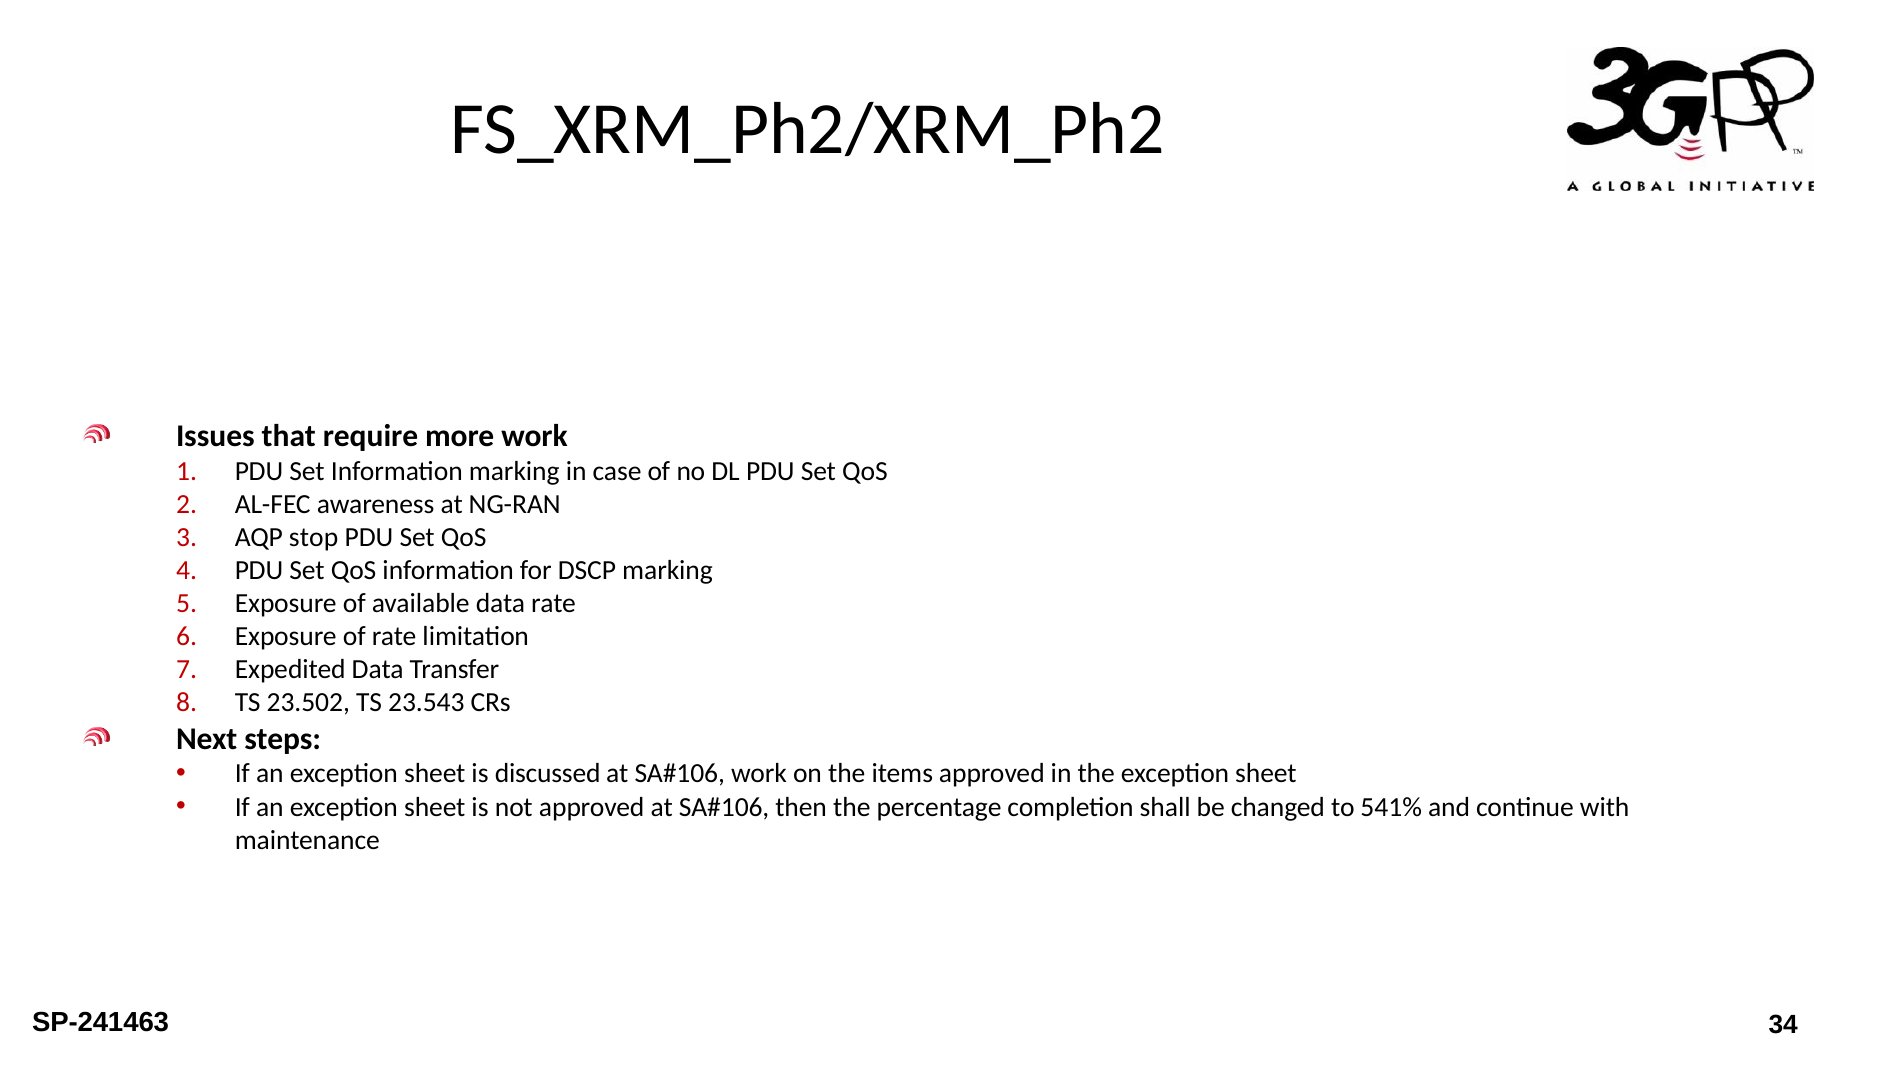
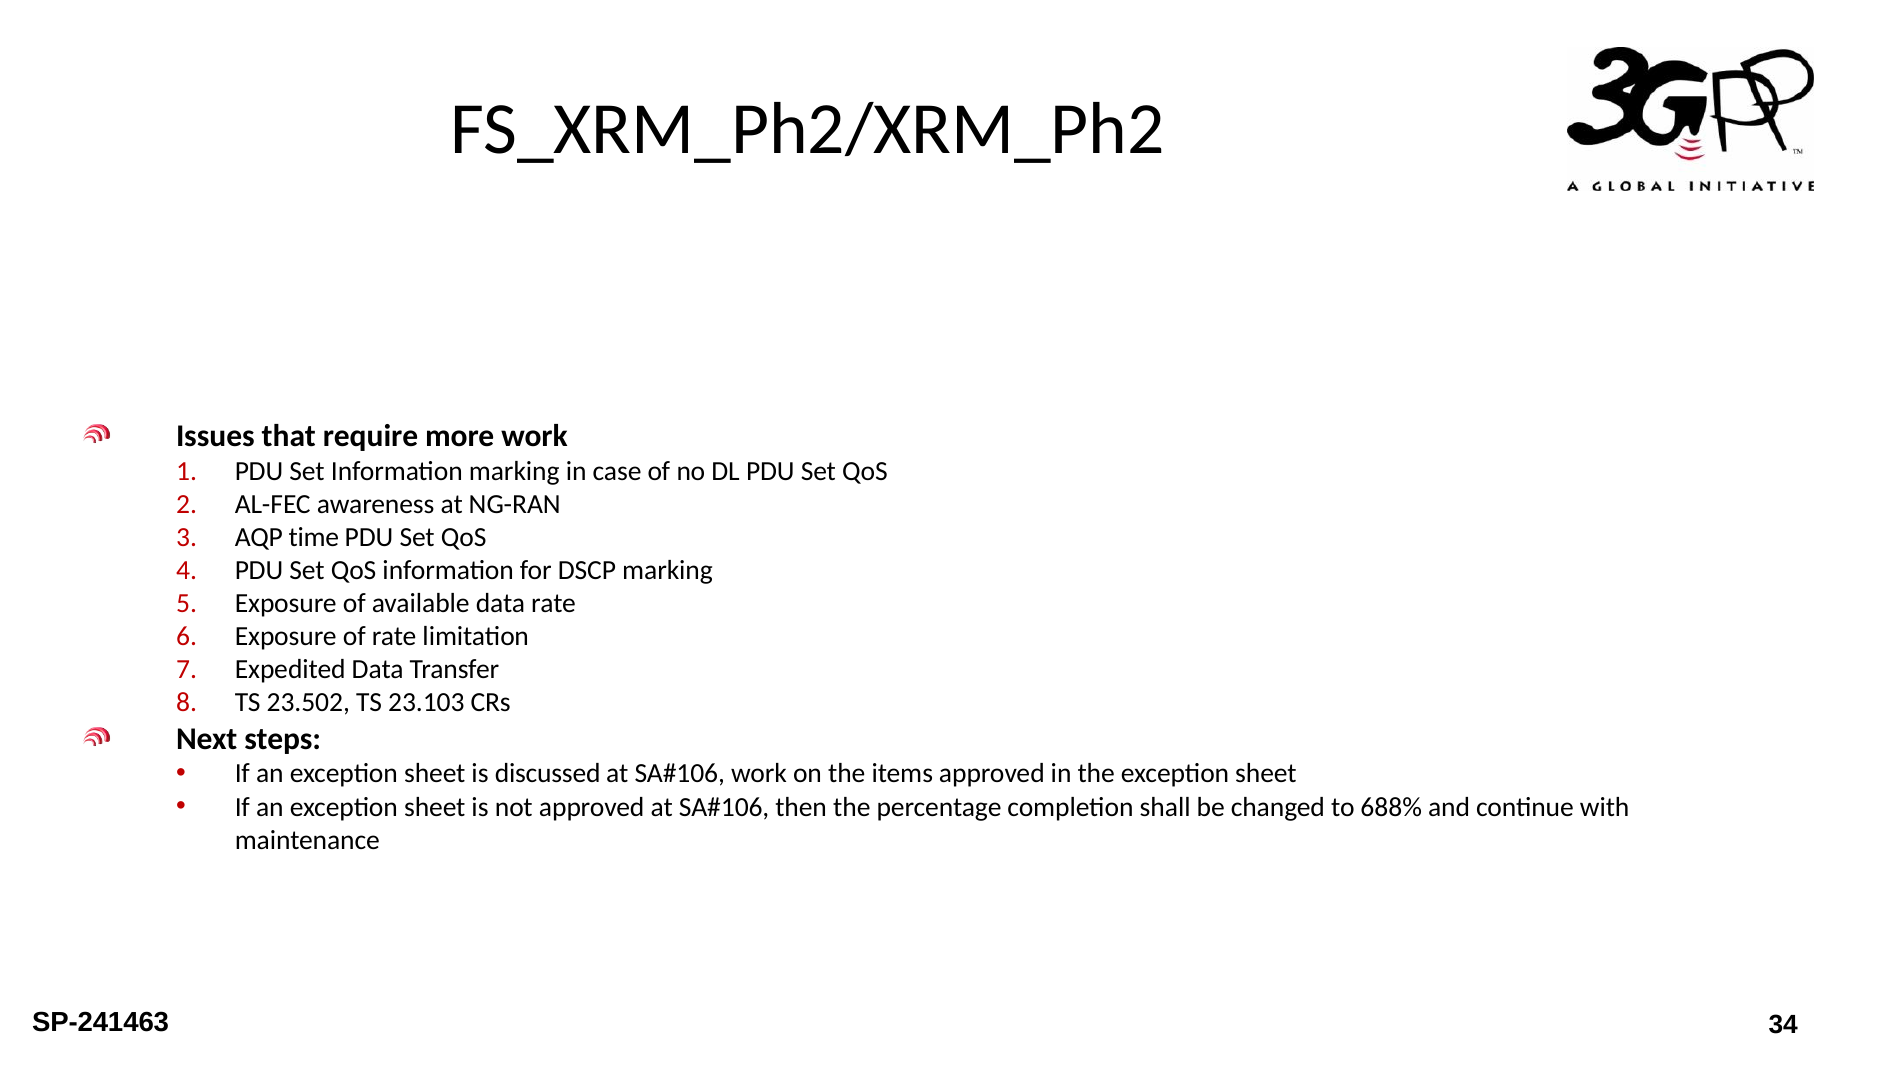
stop: stop -> time
23.543: 23.543 -> 23.103
541%: 541% -> 688%
